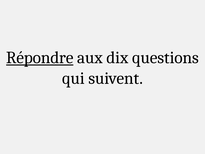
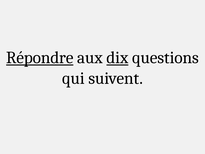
dix underline: none -> present
